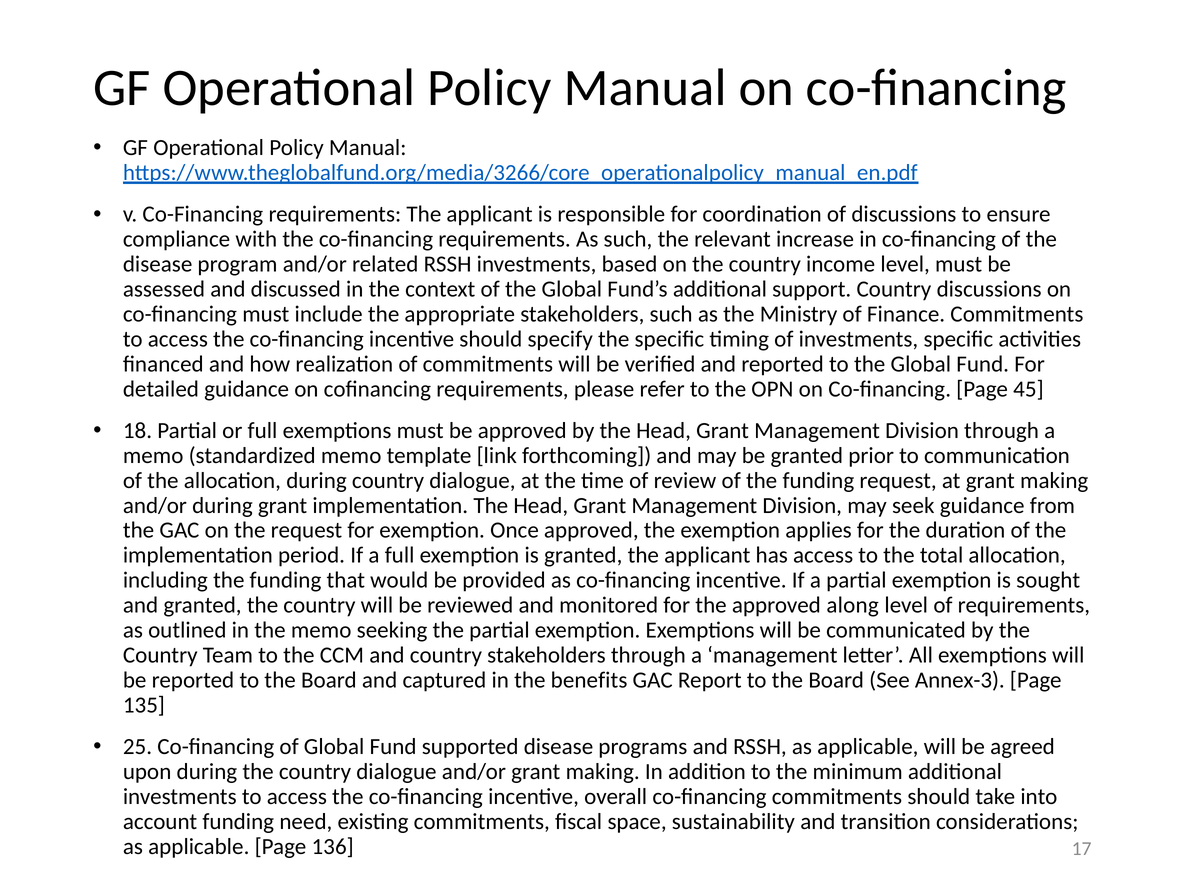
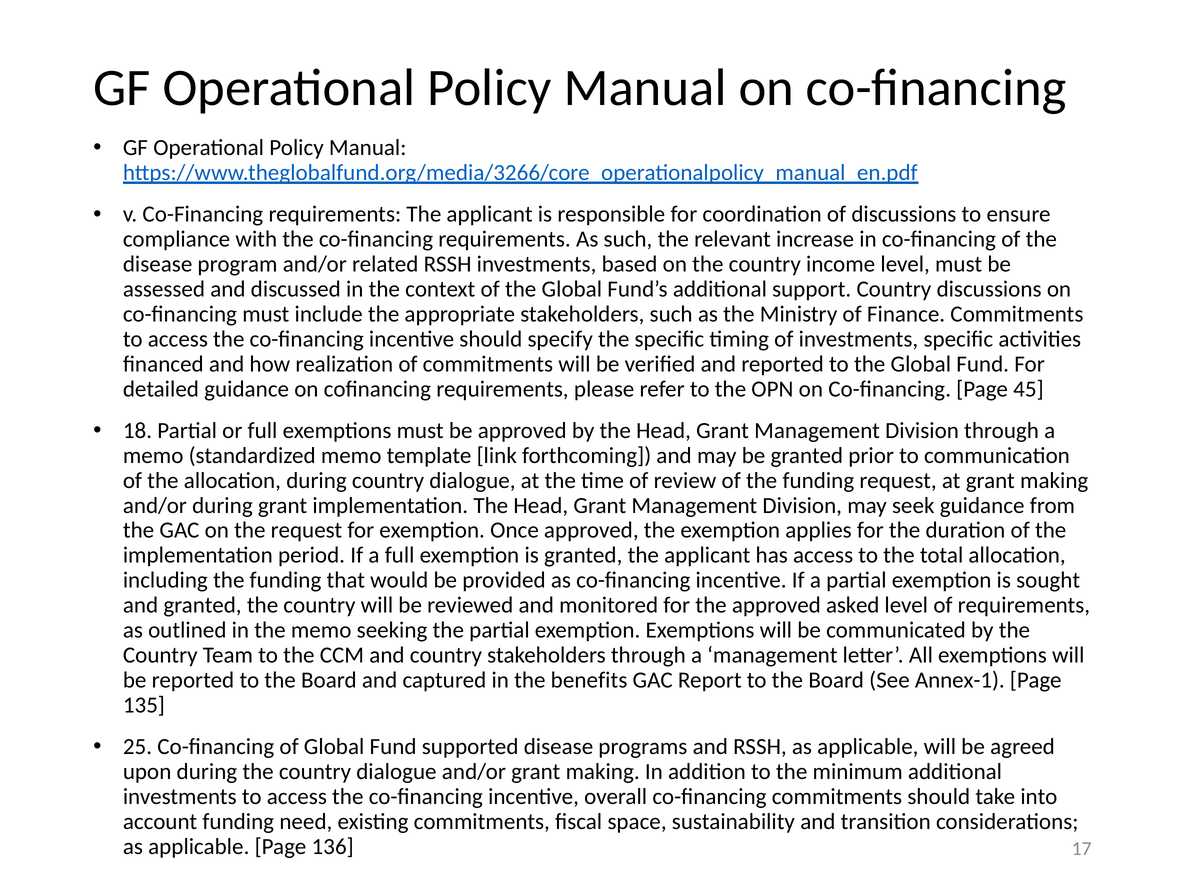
along: along -> asked
Annex-3: Annex-3 -> Annex-1
